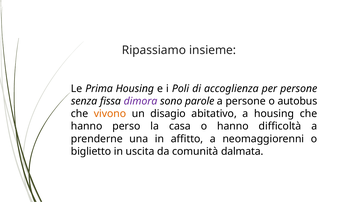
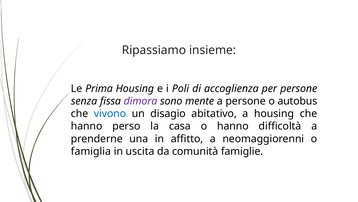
parole: parole -> mente
vivono colour: orange -> blue
biglietto: biglietto -> famiglia
dalmata: dalmata -> famiglie
